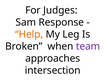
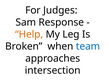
team colour: purple -> blue
